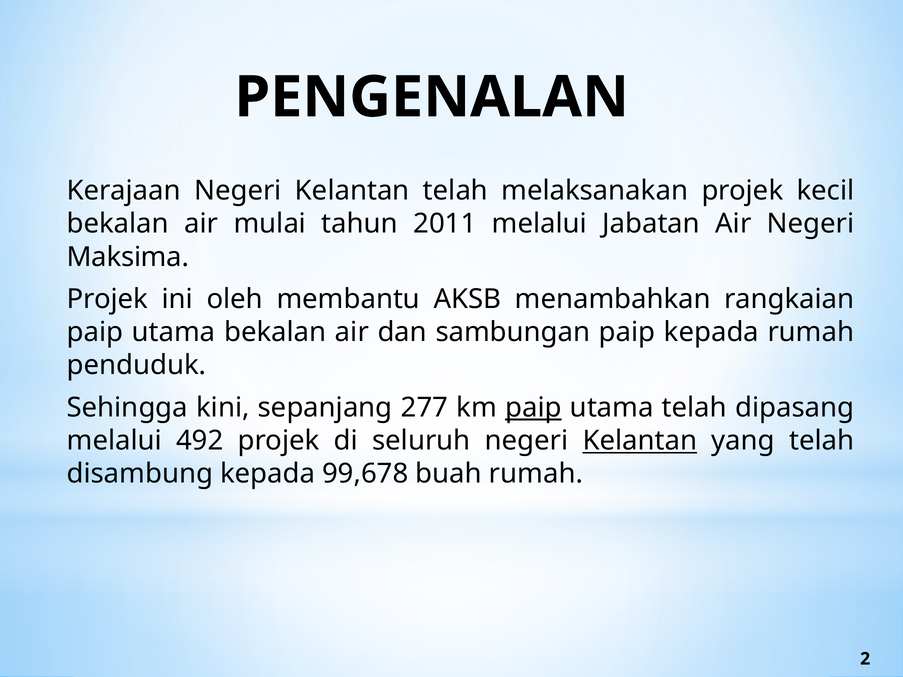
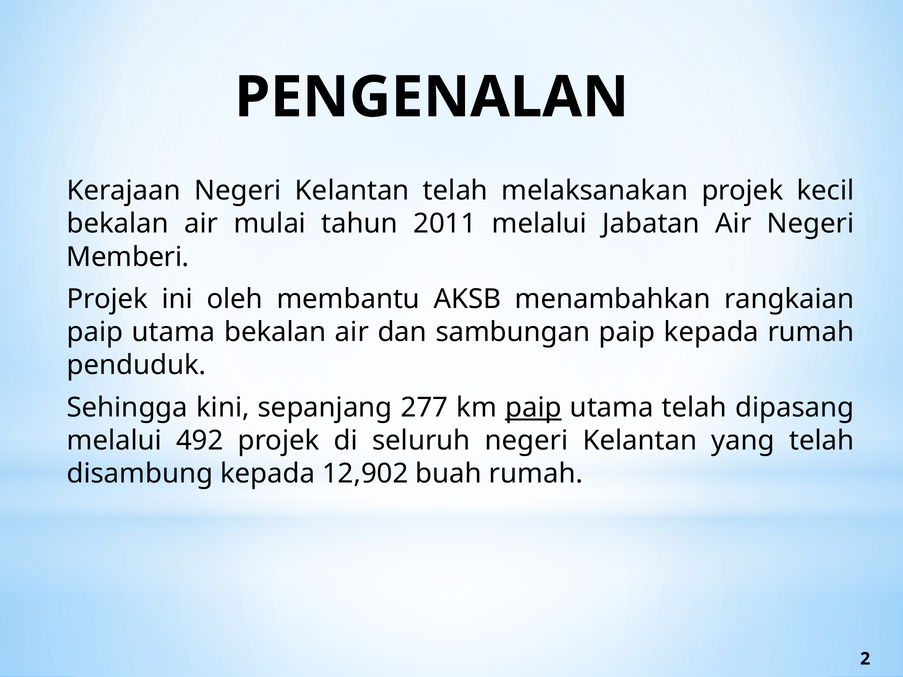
Maksima: Maksima -> Memberi
Kelantan at (640, 441) underline: present -> none
99,678: 99,678 -> 12,902
